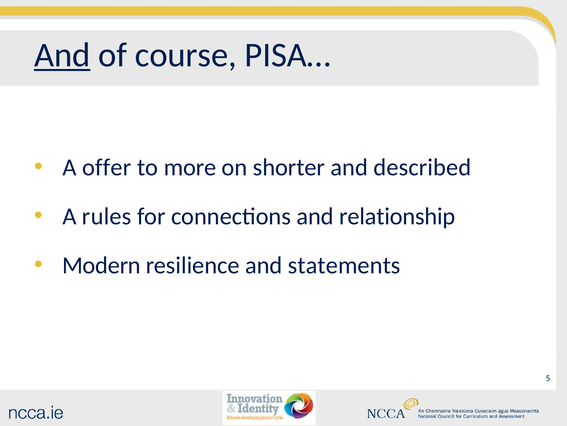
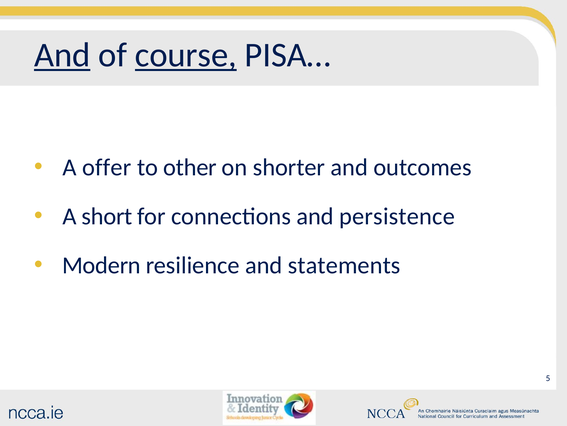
course underline: none -> present
more: more -> other
described: described -> outcomes
rules: rules -> short
relationship: relationship -> persistence
